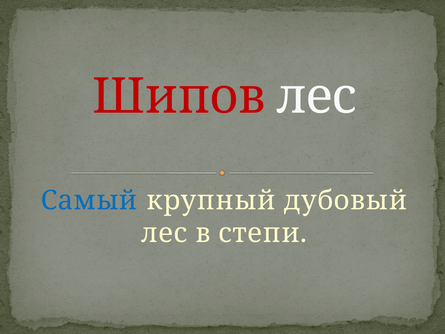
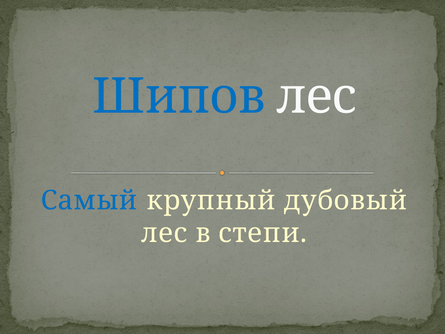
Шипов colour: red -> blue
